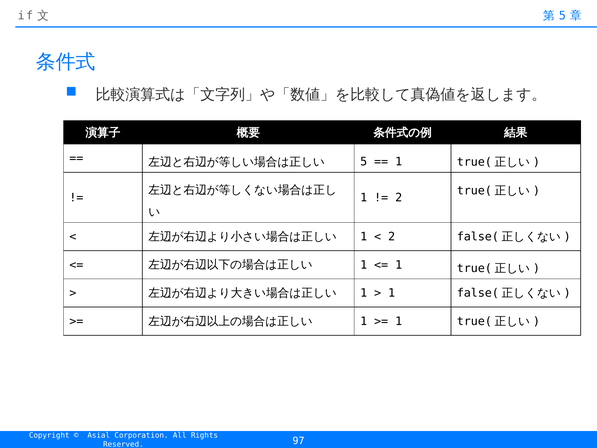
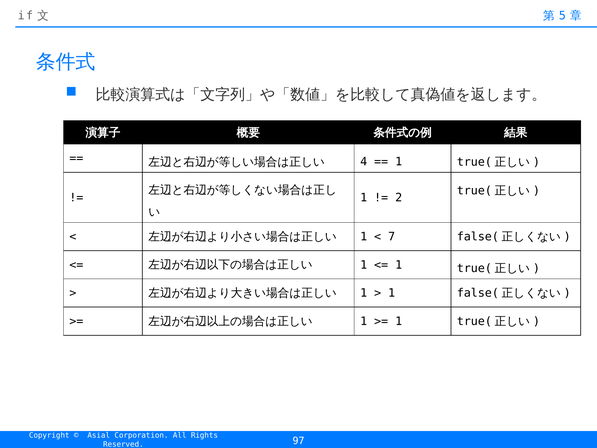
5 at (364, 162): 5 -> 4
2 at (392, 237): 2 -> 7
